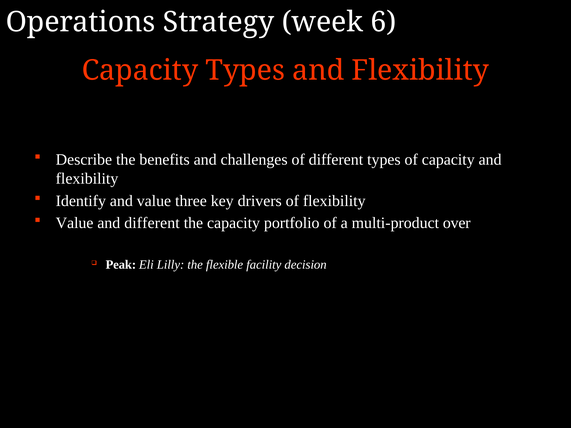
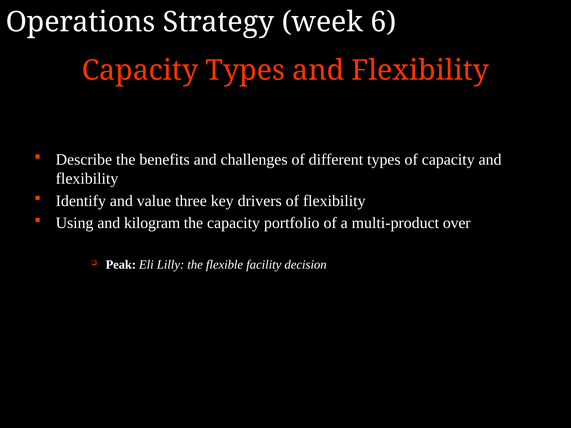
Value at (75, 223): Value -> Using
and different: different -> kilogram
